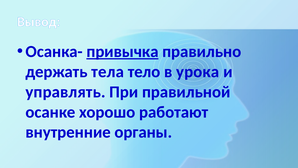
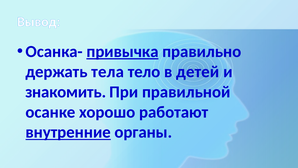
урока: урока -> детей
управлять: управлять -> знакомить
внутренние underline: none -> present
